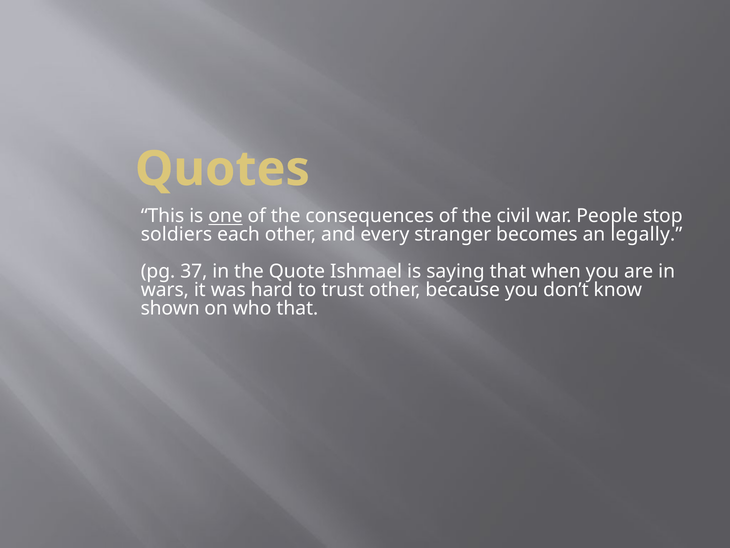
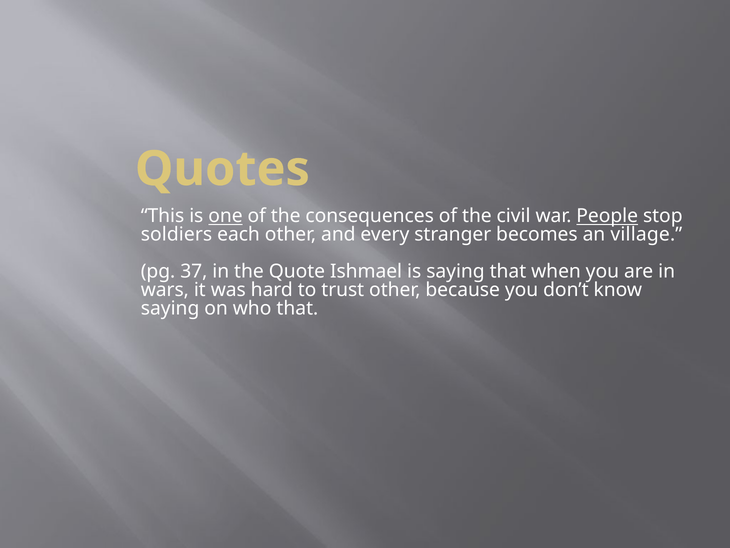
People underline: none -> present
legally: legally -> village
shown at (170, 308): shown -> saying
